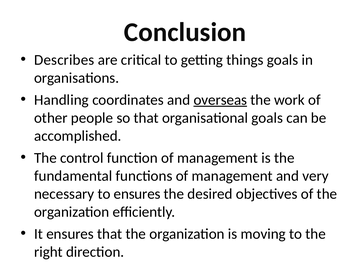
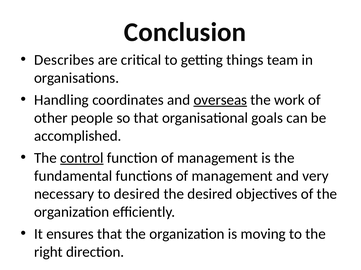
things goals: goals -> team
control underline: none -> present
to ensures: ensures -> desired
